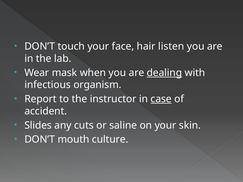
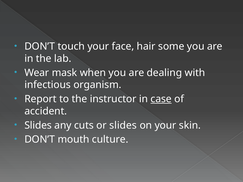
listen: listen -> some
dealing underline: present -> none
or saline: saline -> slides
